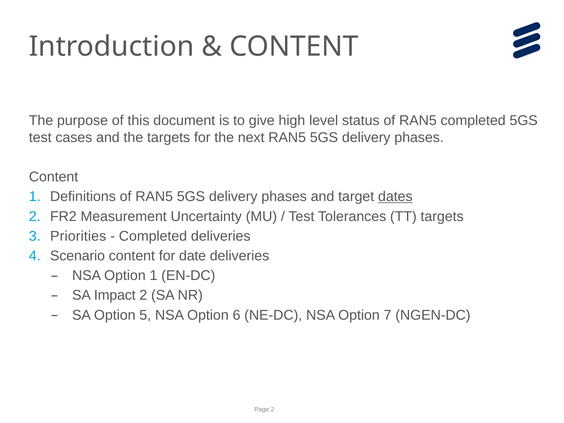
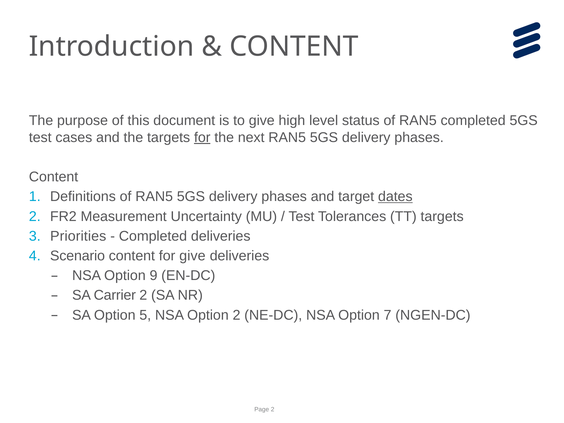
for at (202, 137) underline: none -> present
for date: date -> give
Option 1: 1 -> 9
Impact: Impact -> Carrier
Option 6: 6 -> 2
